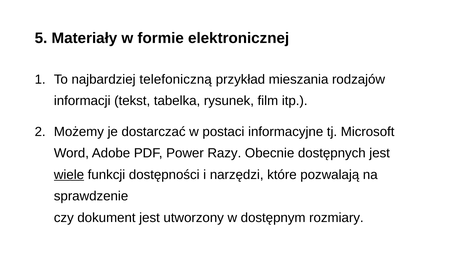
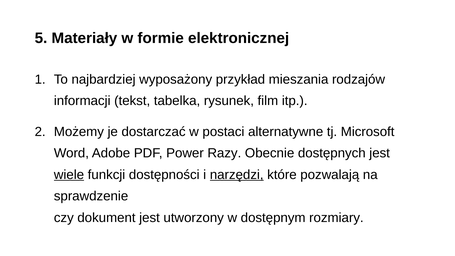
telefoniczną: telefoniczną -> wyposażony
informacyjne: informacyjne -> alternatywne
narzędzi underline: none -> present
